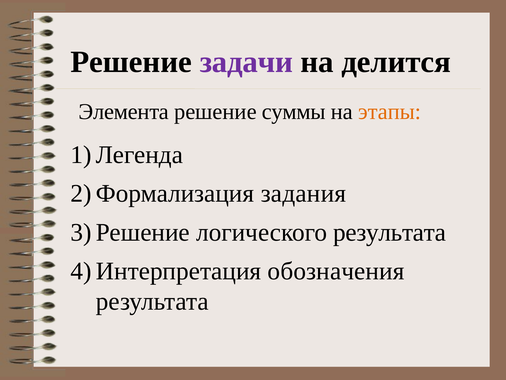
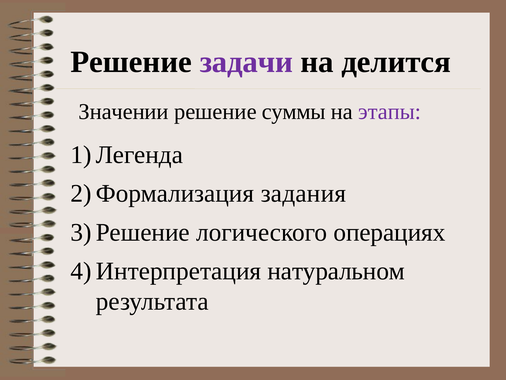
Элемента: Элемента -> Значении
этапы colour: orange -> purple
логического результата: результата -> операциях
обозначения: обозначения -> натуральном
